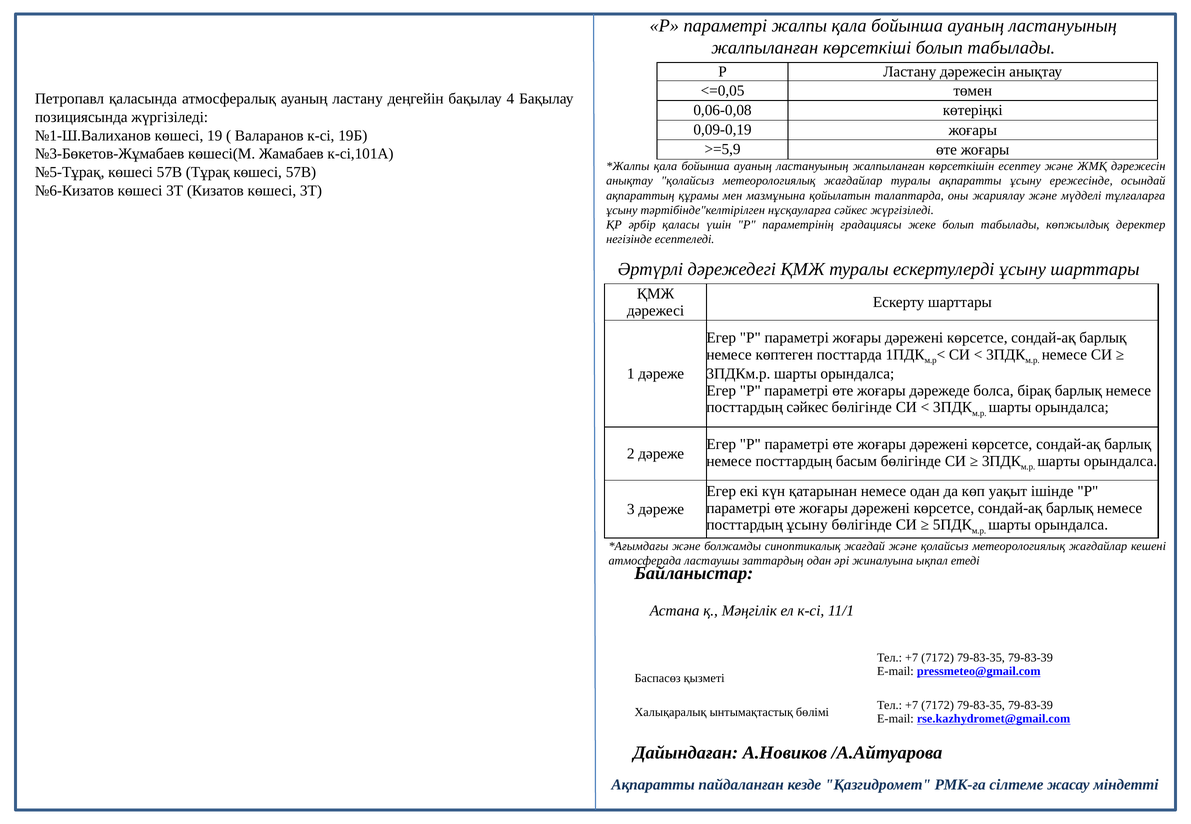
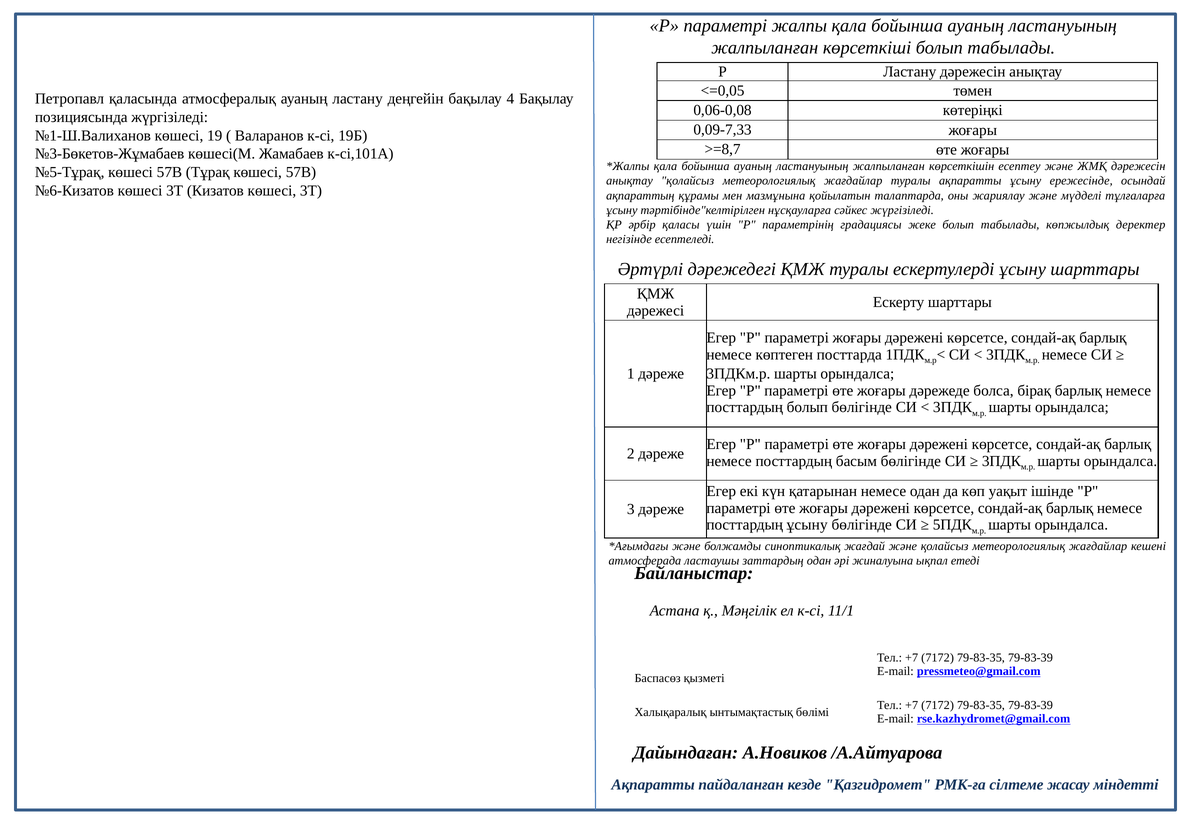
0,09-0,19: 0,09-0,19 -> 0,09-7,33
>=5,9: >=5,9 -> >=8,7
посттардың сәйкес: сәйкес -> болып
